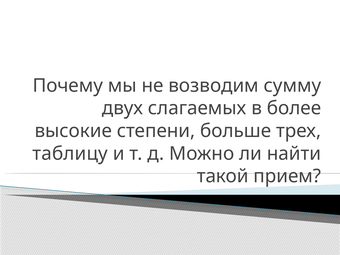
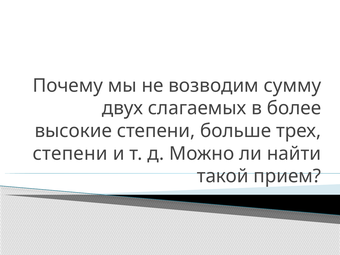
таблицу at (70, 154): таблицу -> степени
